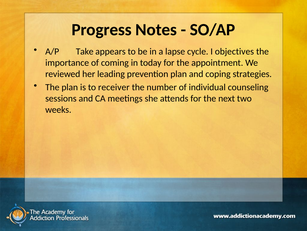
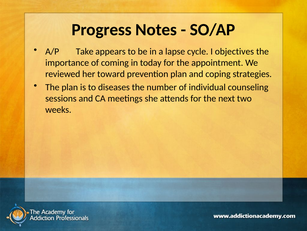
leading: leading -> toward
receiver: receiver -> diseases
